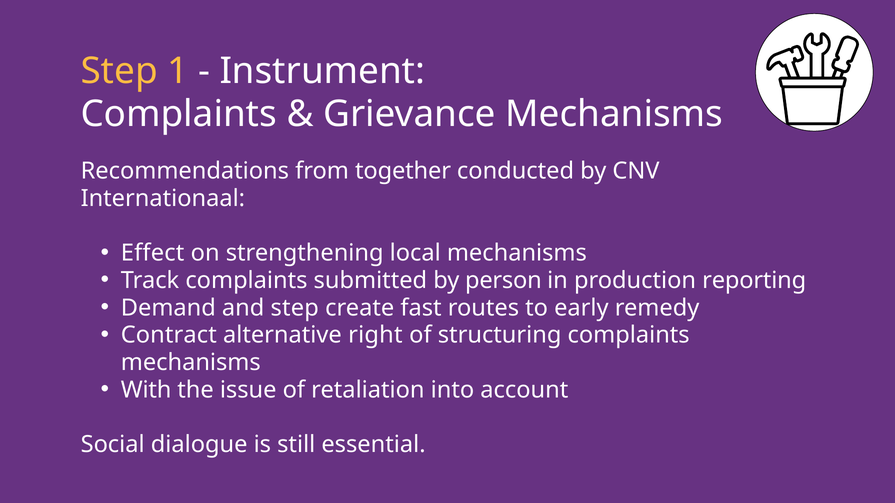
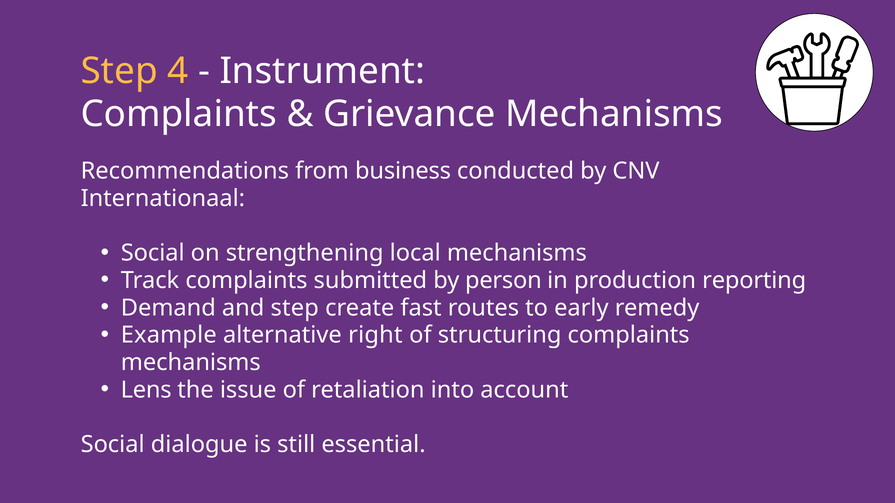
1: 1 -> 4
together: together -> business
Effect at (153, 253): Effect -> Social
Contract: Contract -> Example
With: With -> Lens
